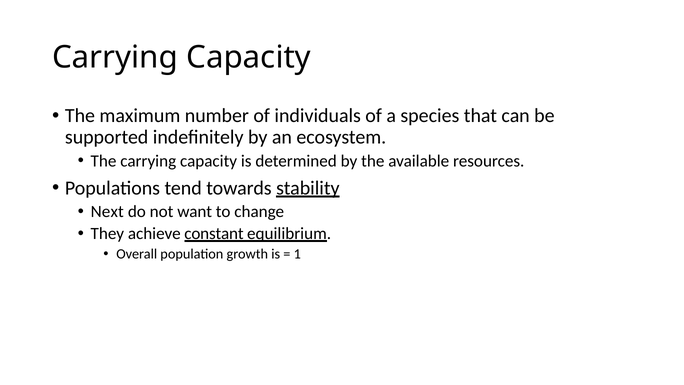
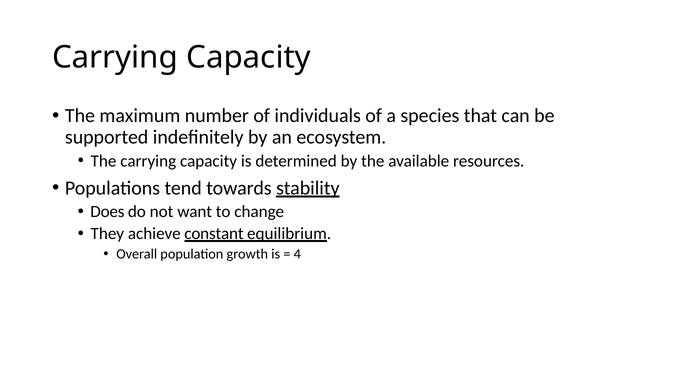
Next: Next -> Does
1: 1 -> 4
